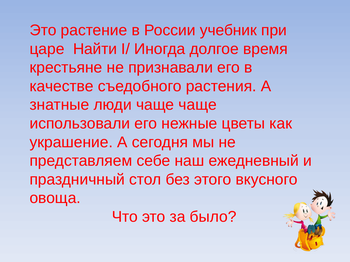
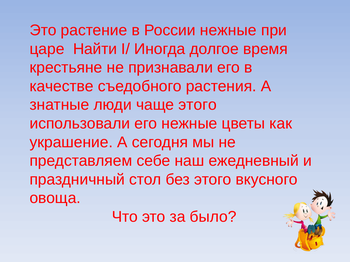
России учебник: учебник -> нежные
чаще чаще: чаще -> этого
